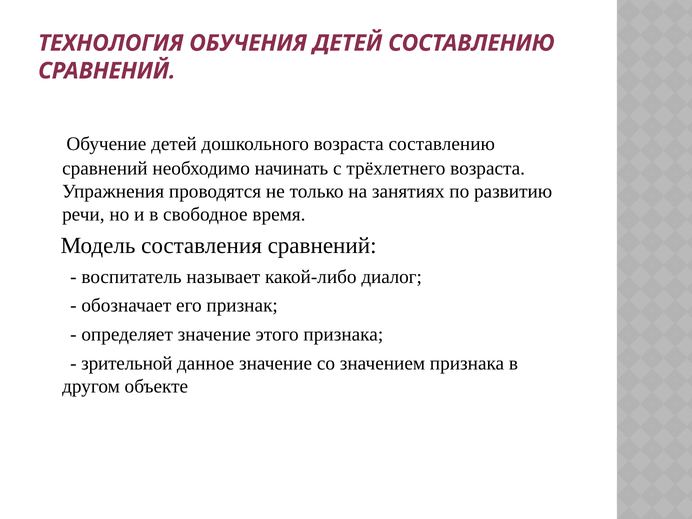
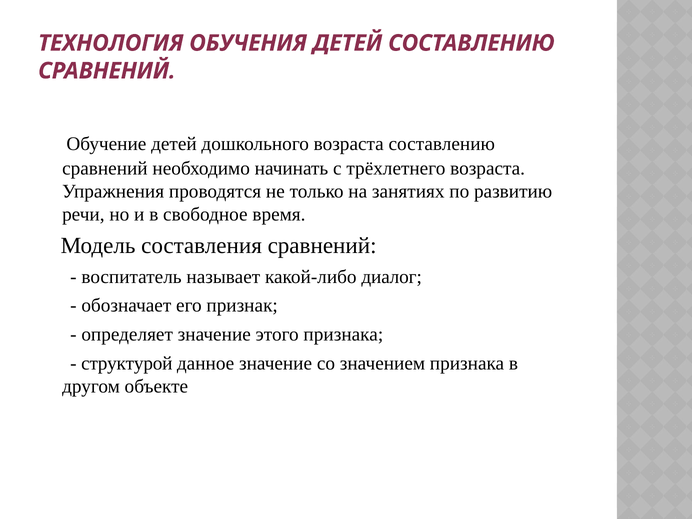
зрительной: зрительной -> структурой
